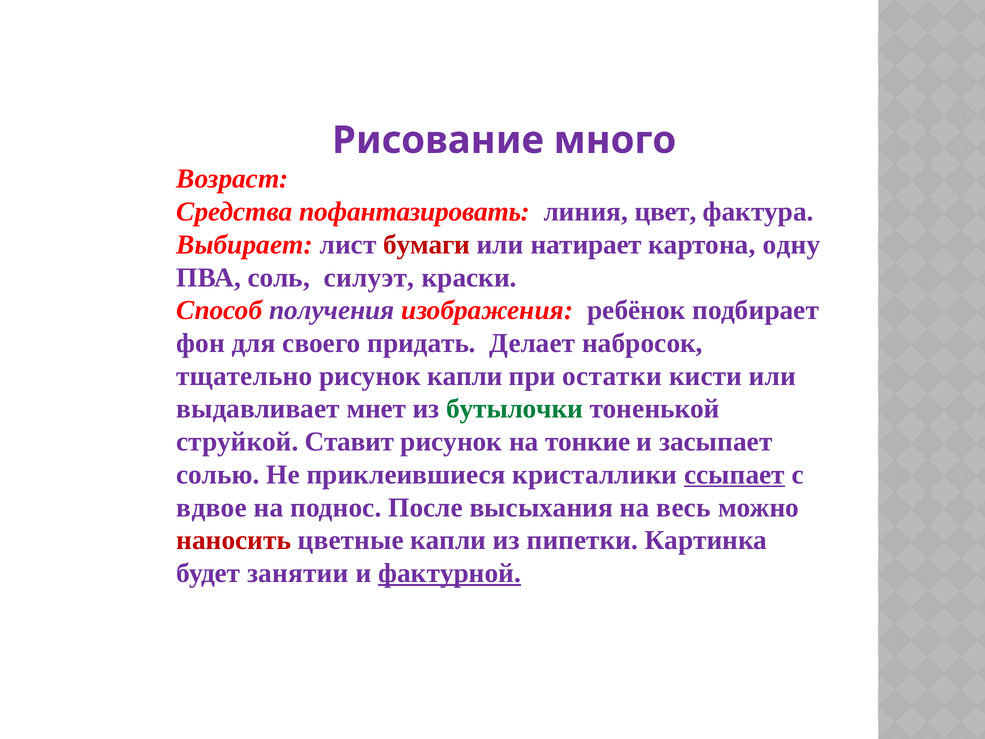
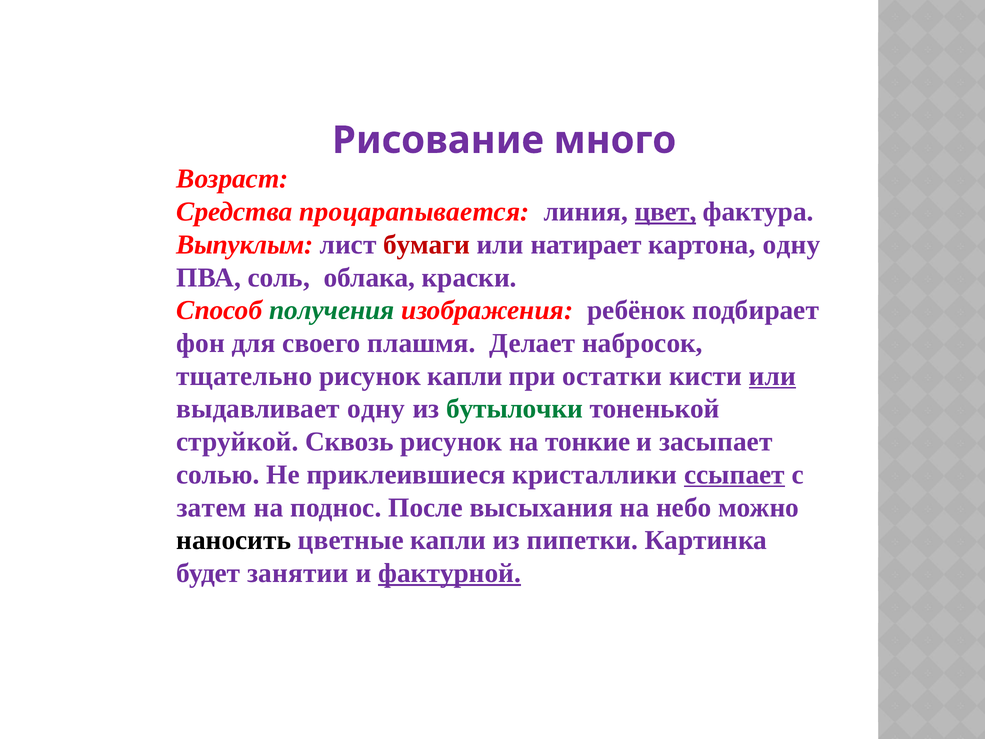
пофантазировать: пофантазировать -> процарапывается
цвет underline: none -> present
Выбирает: Выбирает -> Выпуклым
силуэт: силуэт -> облака
получения colour: purple -> green
придать: придать -> плашмя
или at (772, 376) underline: none -> present
выдавливает мнет: мнет -> одну
Ставит: Ставит -> Сквозь
вдвое: вдвое -> затем
весь: весь -> небо
наносить colour: red -> black
